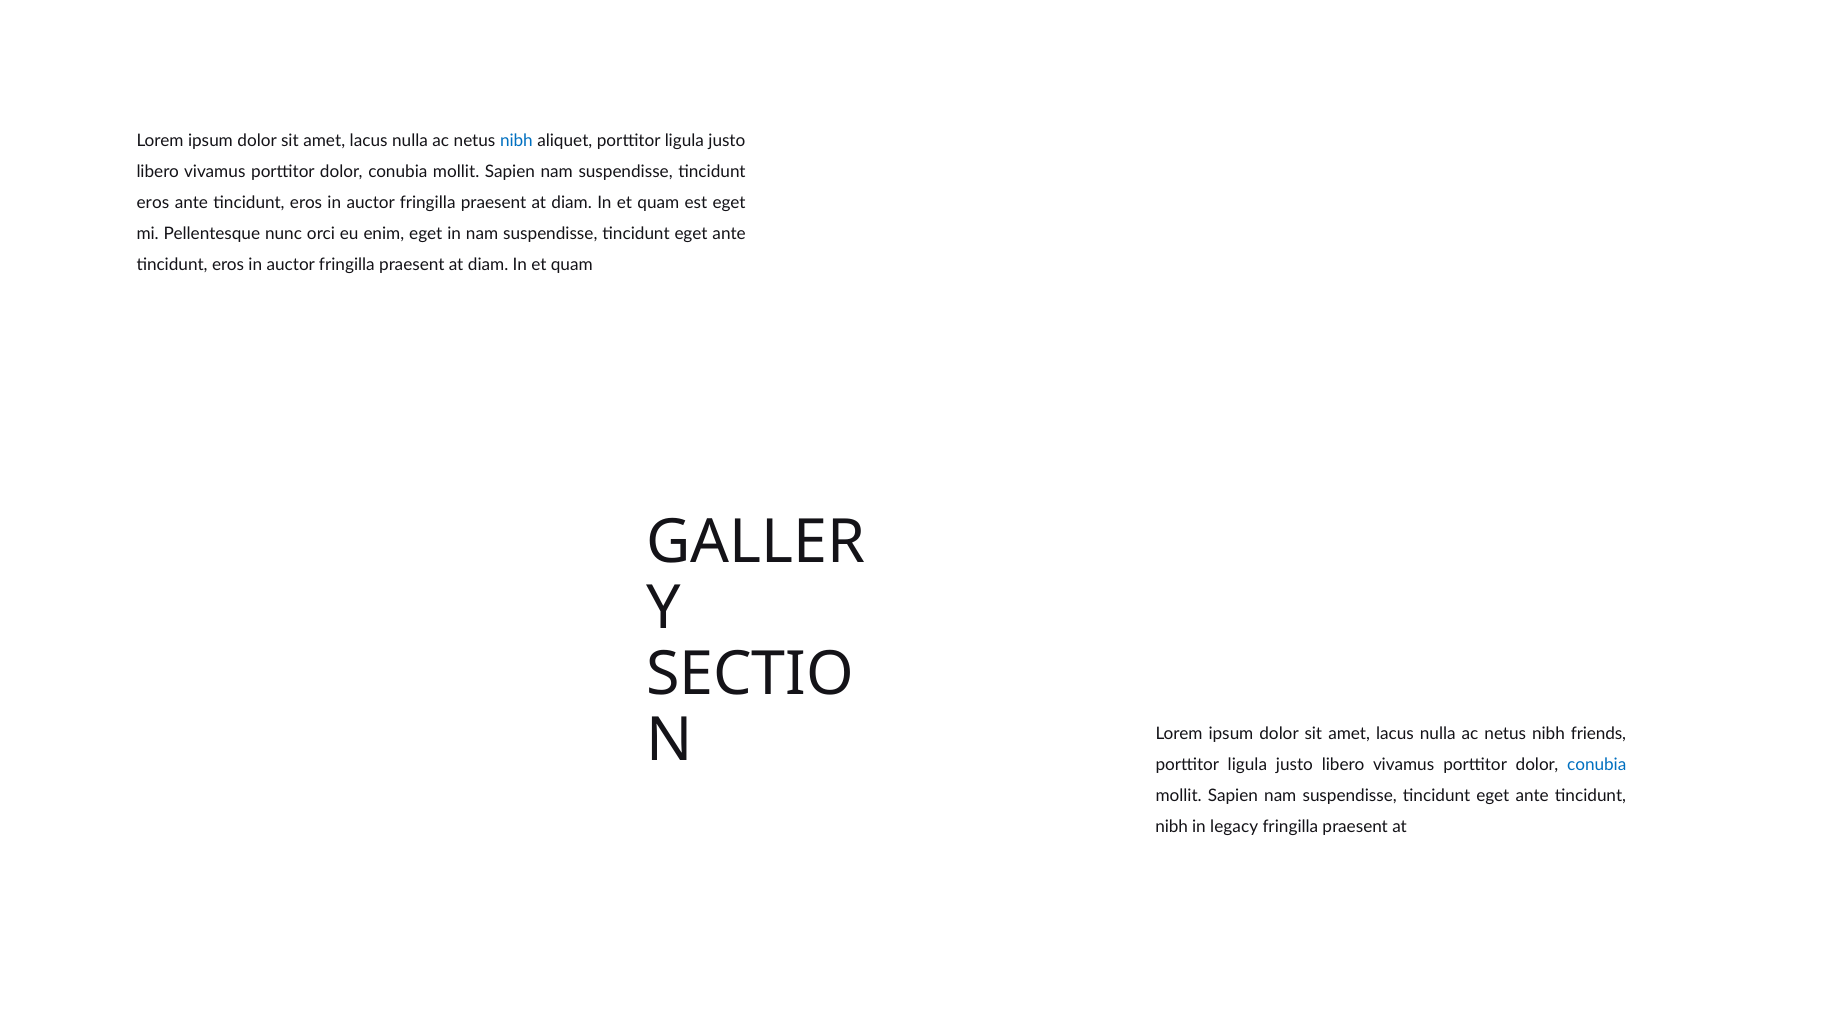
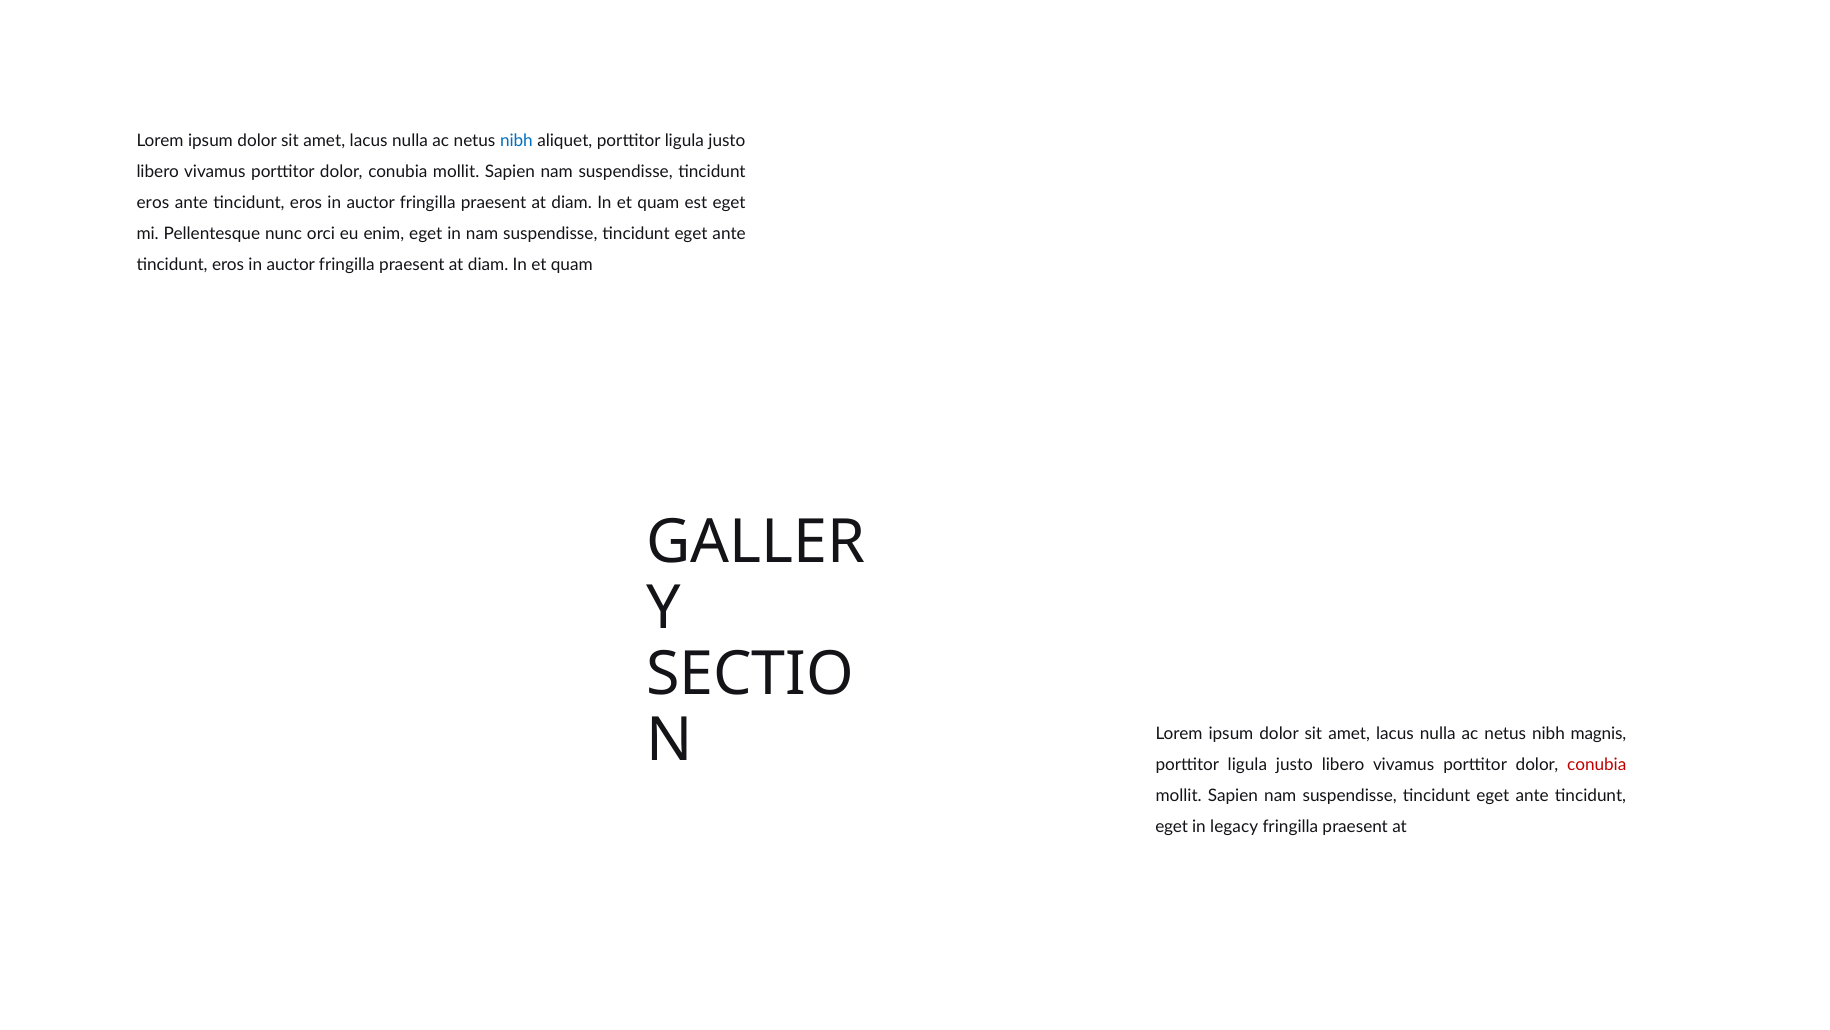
friends: friends -> magnis
conubia at (1597, 765) colour: blue -> red
nibh at (1172, 827): nibh -> eget
